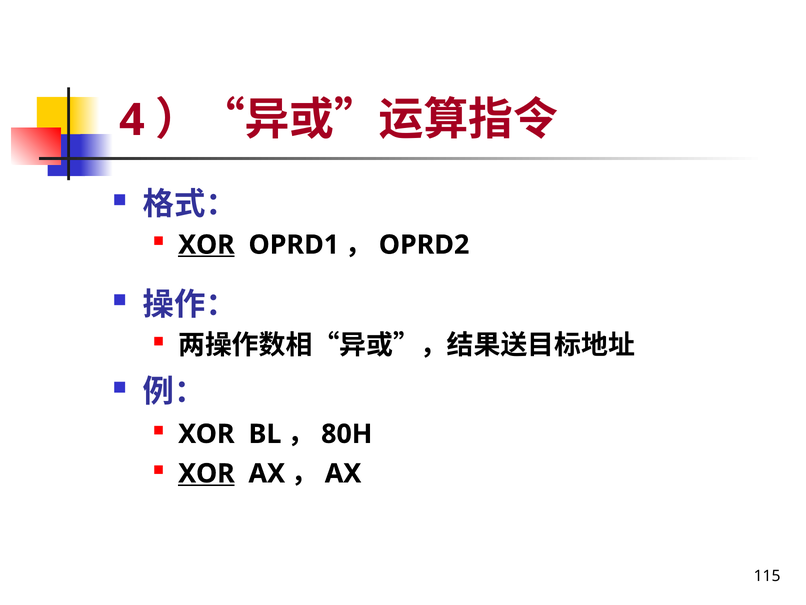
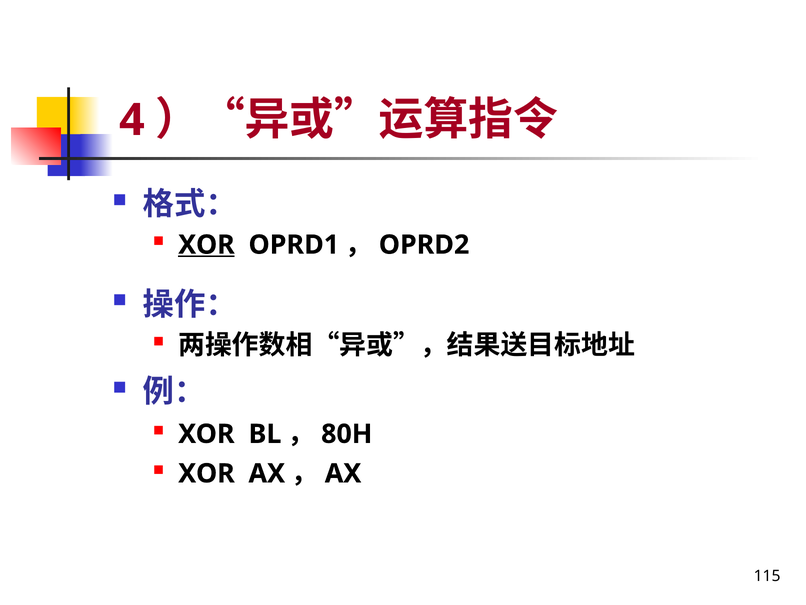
XOR at (206, 473) underline: present -> none
